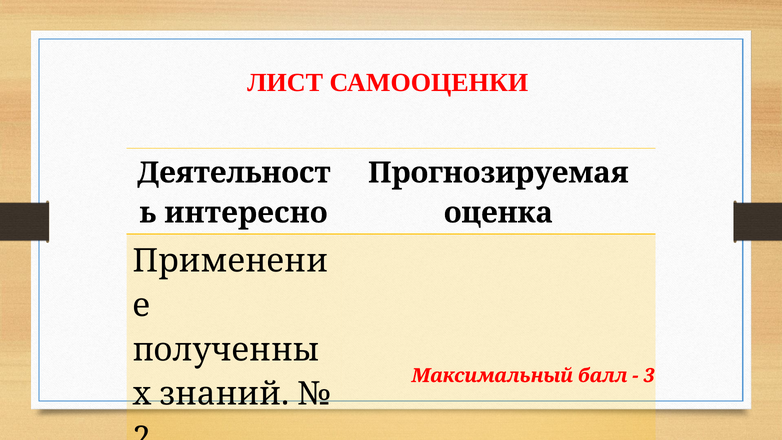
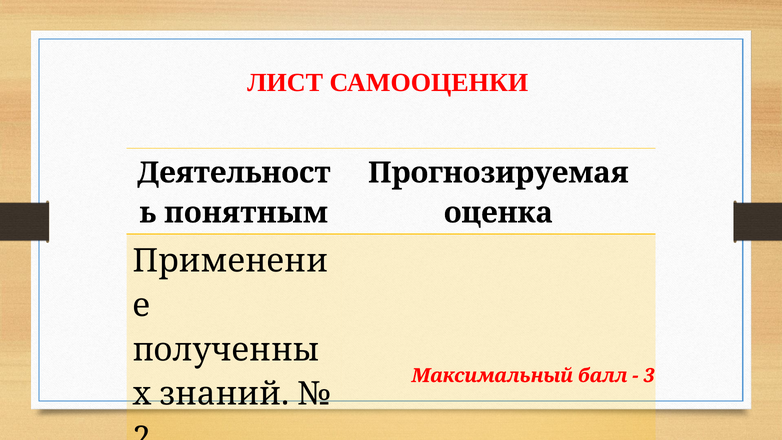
интересно: интересно -> понятным
